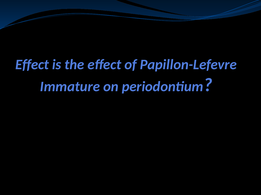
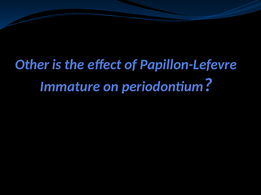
Effect at (32, 65): Effect -> Other
